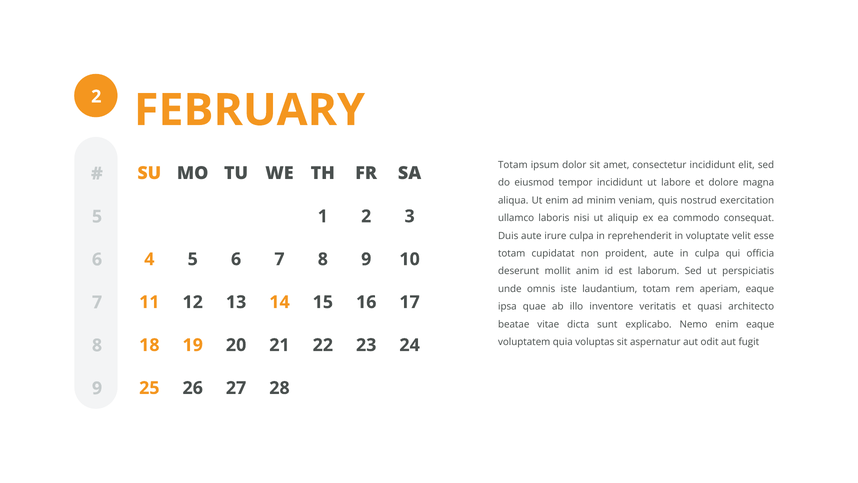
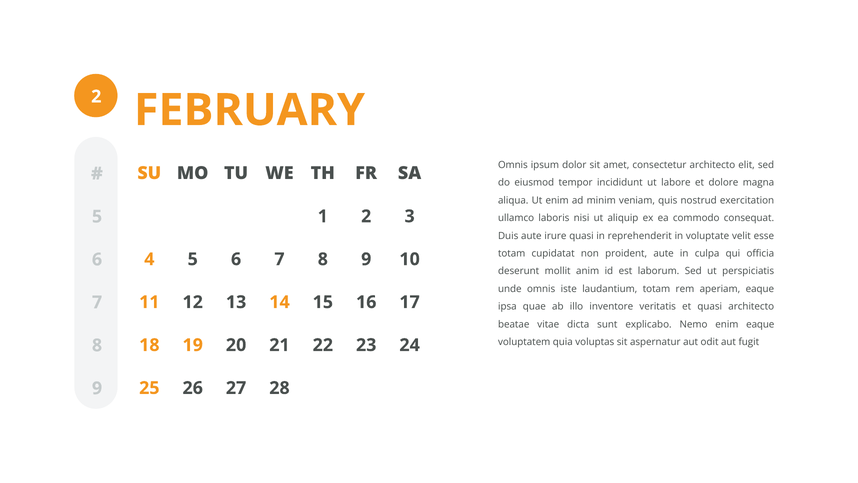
Totam at (513, 165): Totam -> Omnis
consectetur incididunt: incididunt -> architecto
irure culpa: culpa -> quasi
